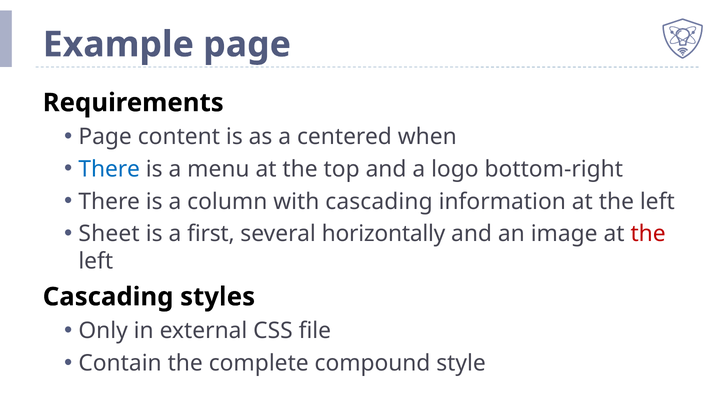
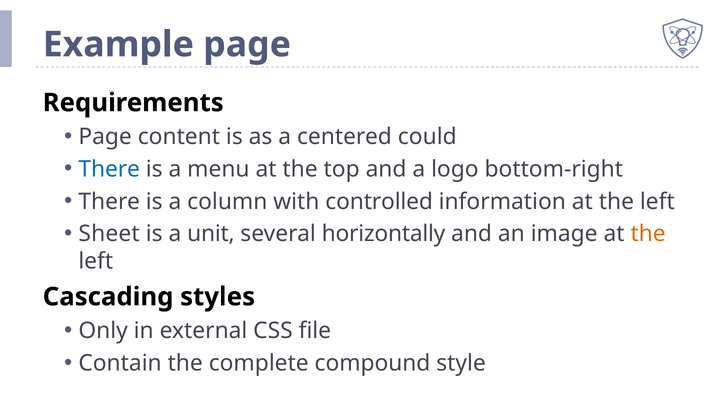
when: when -> could
with cascading: cascading -> controlled
first: first -> unit
the at (648, 234) colour: red -> orange
